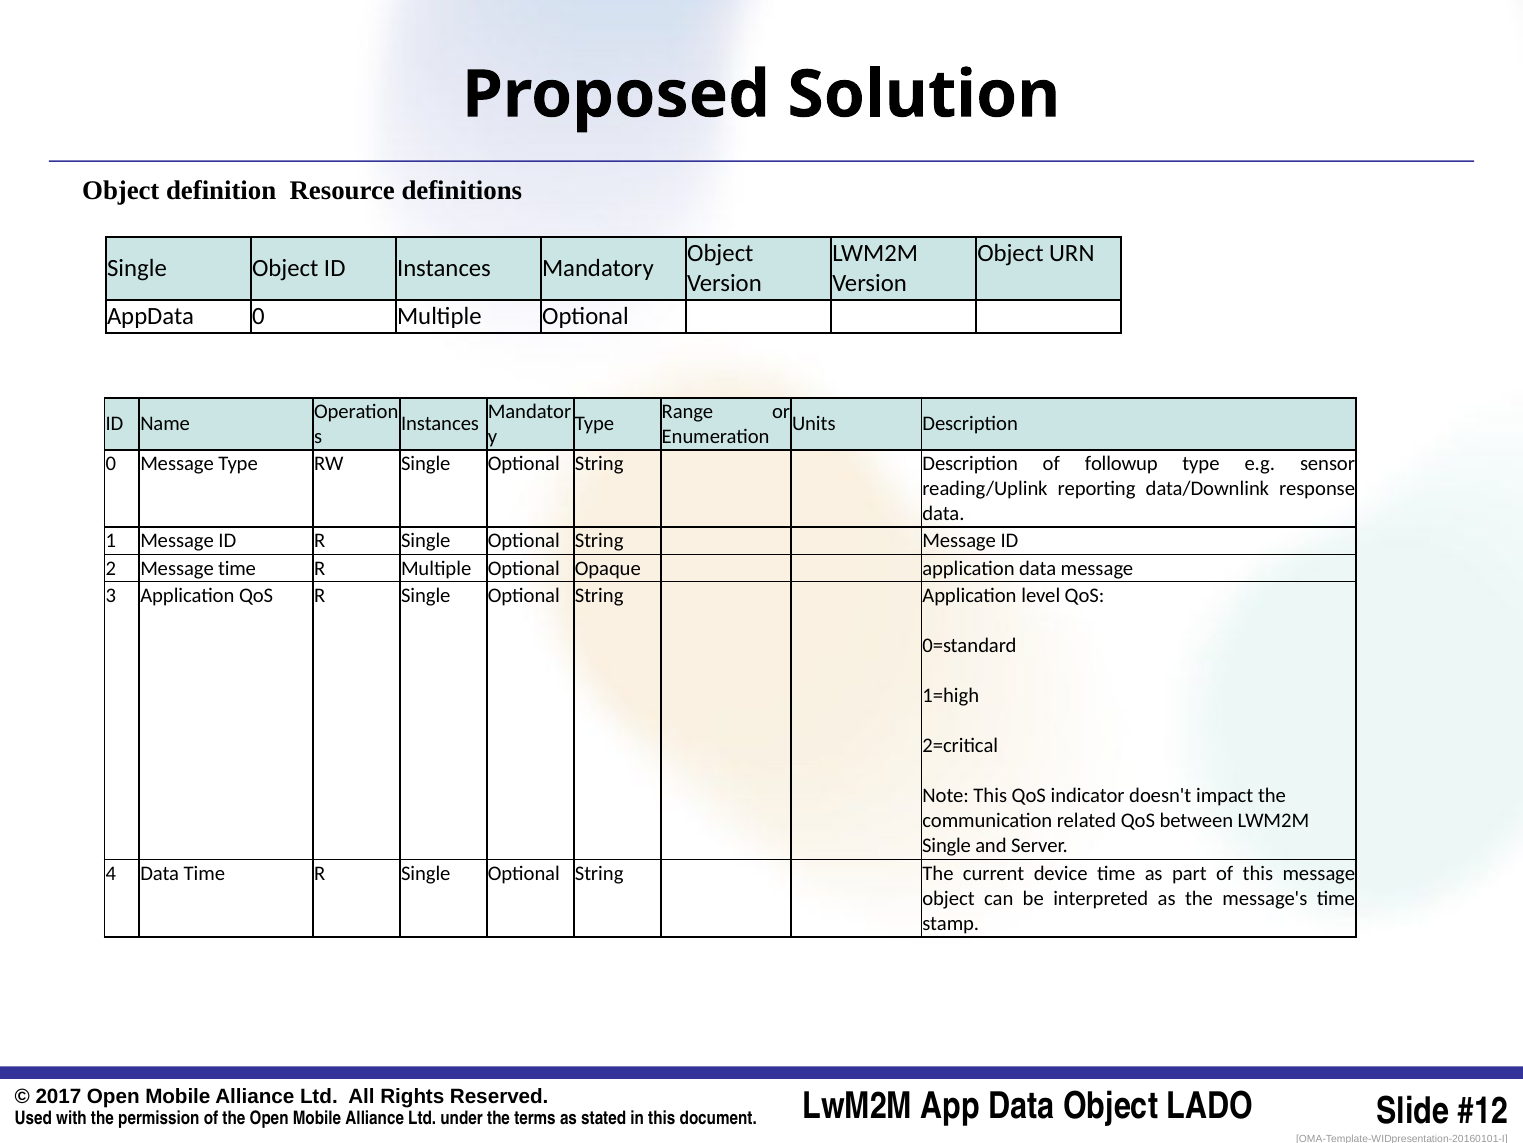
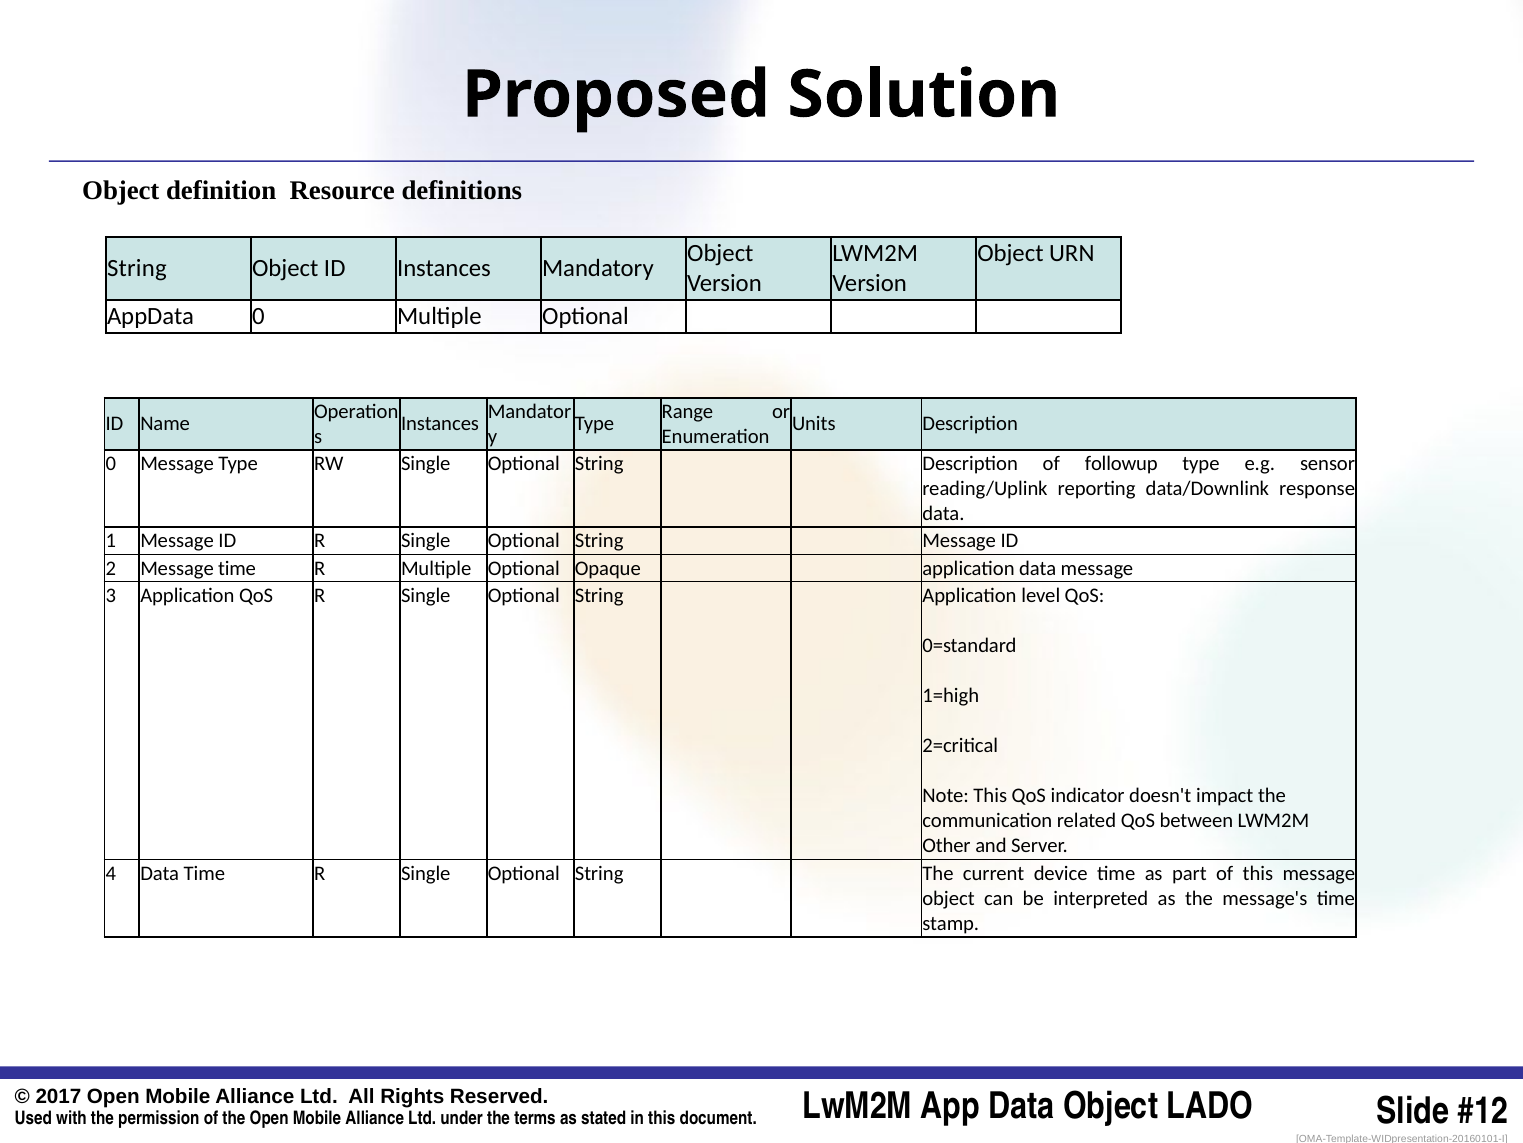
Single at (137, 268): Single -> String
Single at (947, 846): Single -> Other
